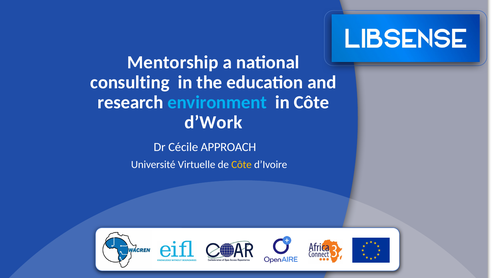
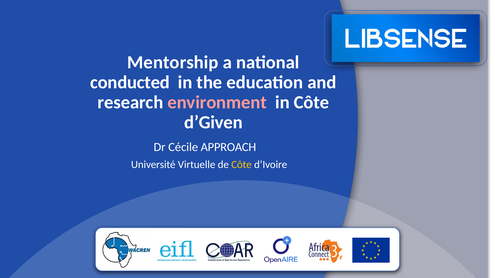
consulting: consulting -> conducted
environment colour: light blue -> pink
d’Work: d’Work -> d’Given
